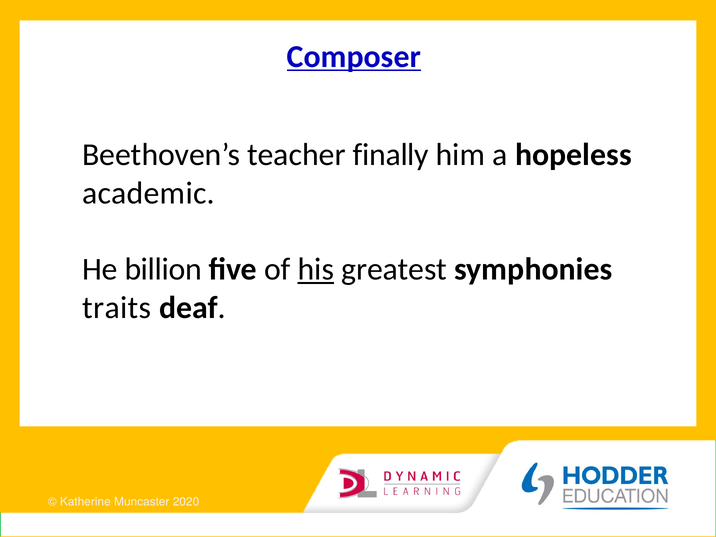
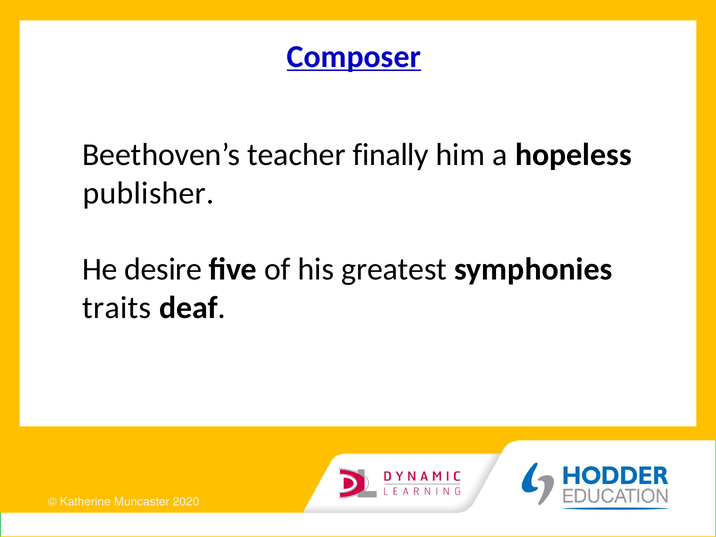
academic: academic -> publisher
billion: billion -> desire
his underline: present -> none
